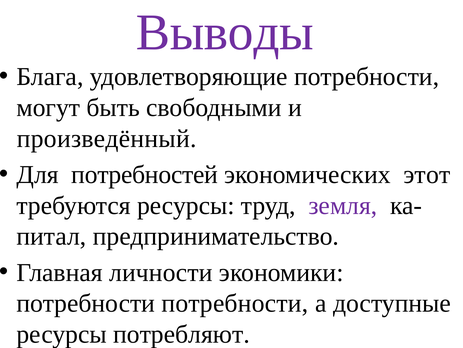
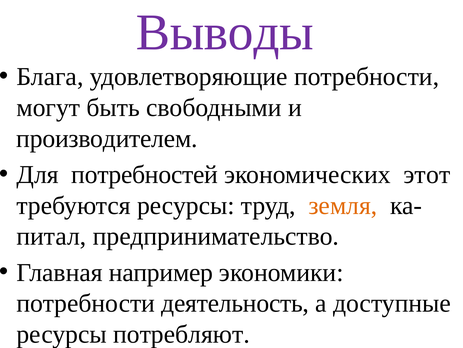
произведённый: произведённый -> производителем
земля colour: purple -> orange
личности: личности -> например
потребности потребности: потребности -> деятельность
